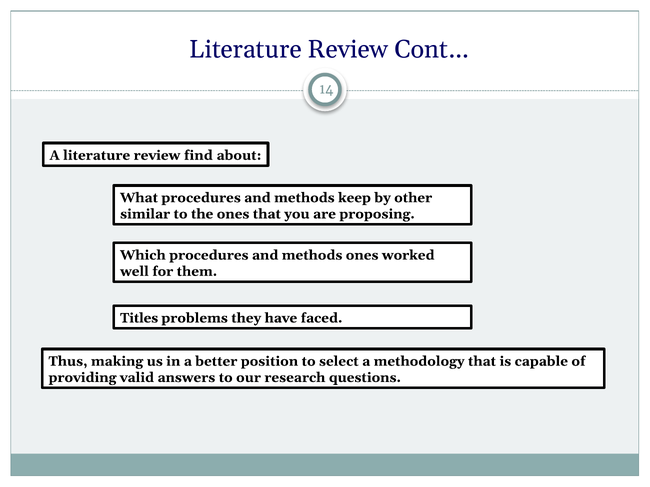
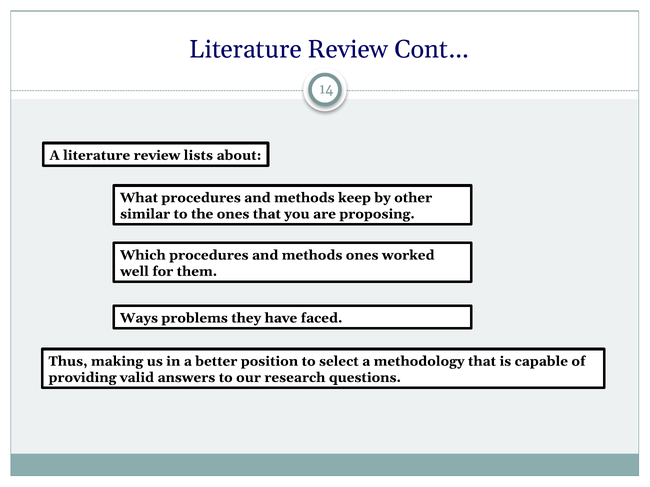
find: find -> lists
Titles: Titles -> Ways
